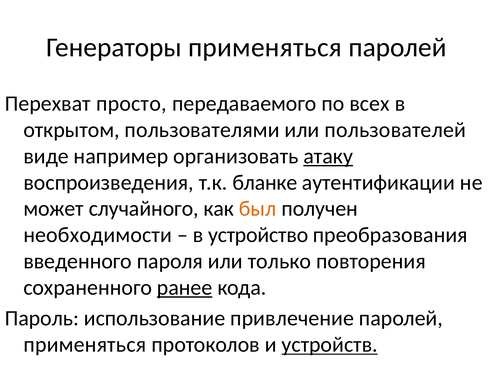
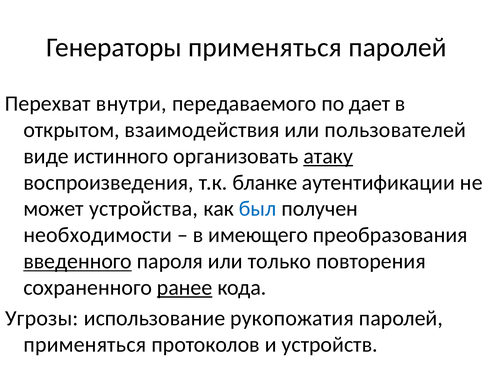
просто: просто -> внутри
всех: всех -> дает
пользователями: пользователями -> взаимодействия
например: например -> истинного
случайного: случайного -> устройства
был colour: orange -> blue
устройство: устройство -> имеющего
введенного underline: none -> present
Пароль: Пароль -> Угрозы
привлечение: привлечение -> рукопожатия
устройств underline: present -> none
